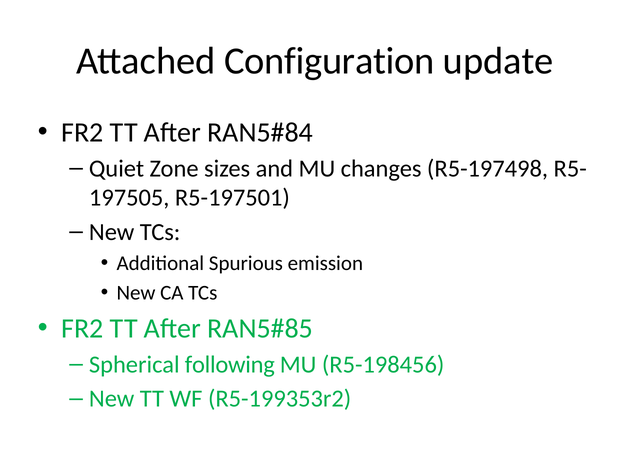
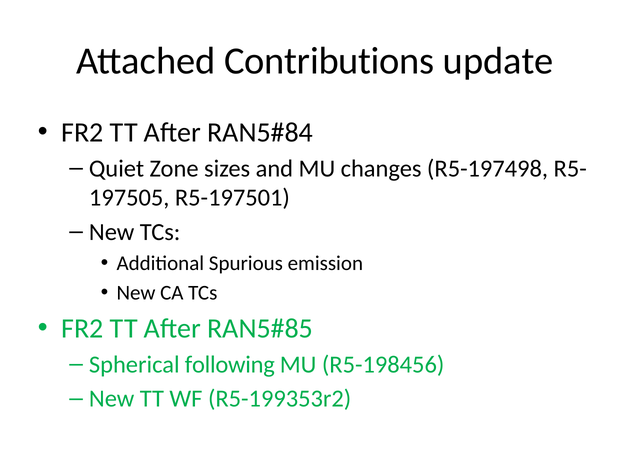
Configuration: Configuration -> Contributions
